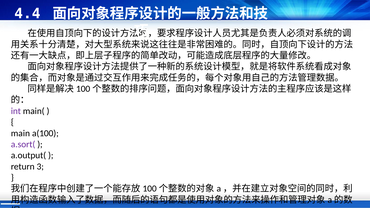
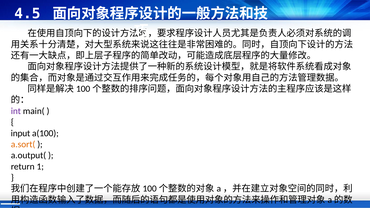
4.4: 4.4 -> 4.5
main: main -> input
a.sort( colour: purple -> orange
3: 3 -> 1
